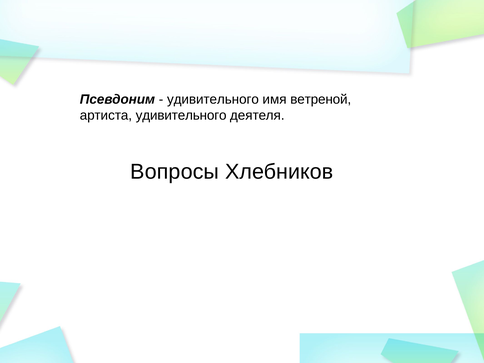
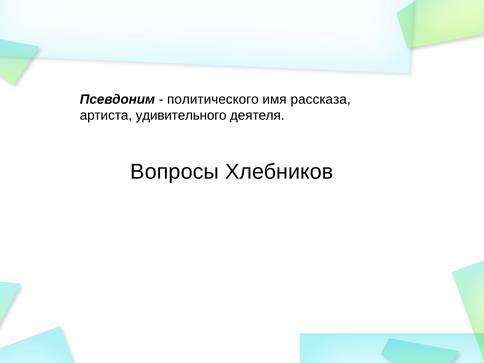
удивительного at (213, 99): удивительного -> политического
ветреной: ветреной -> рассказа
